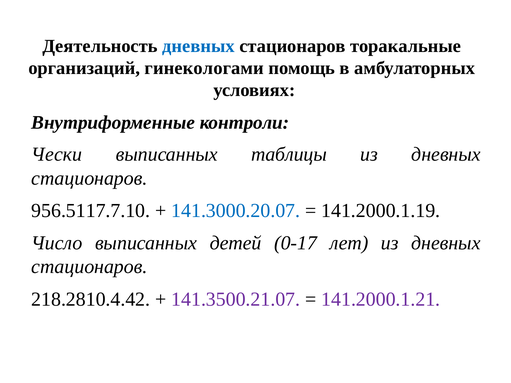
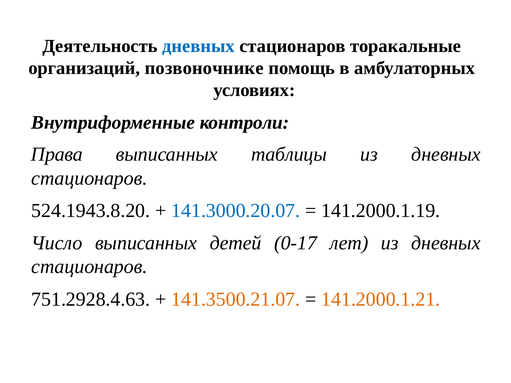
гинекологами: гинекологами -> позвоночнике
Чески: Чески -> Права
956.5117.7.10: 956.5117.7.10 -> 524.1943.8.20
218.2810.4.42: 218.2810.4.42 -> 751.2928.4.63
141.3500.21.07 colour: purple -> orange
141.2000.1.21 colour: purple -> orange
